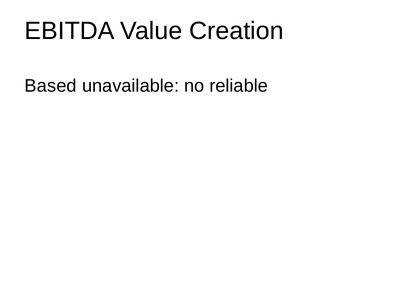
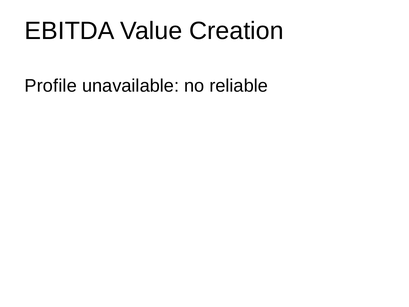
Based: Based -> Profile
